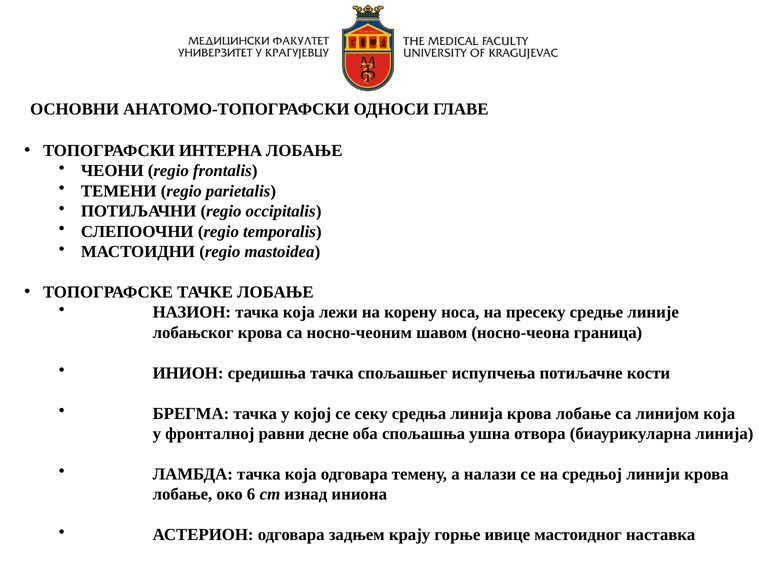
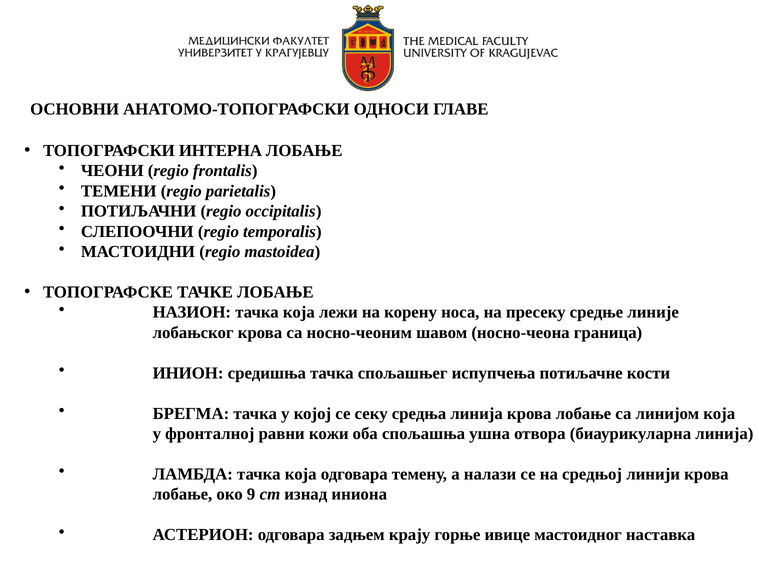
десне: десне -> кожи
6: 6 -> 9
